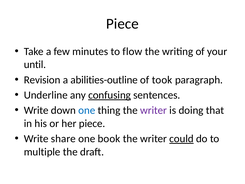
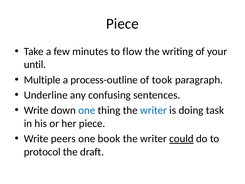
Revision: Revision -> Multiple
abilities-outline: abilities-outline -> process-outline
confusing underline: present -> none
writer at (154, 110) colour: purple -> blue
that: that -> task
share: share -> peers
multiple: multiple -> protocol
